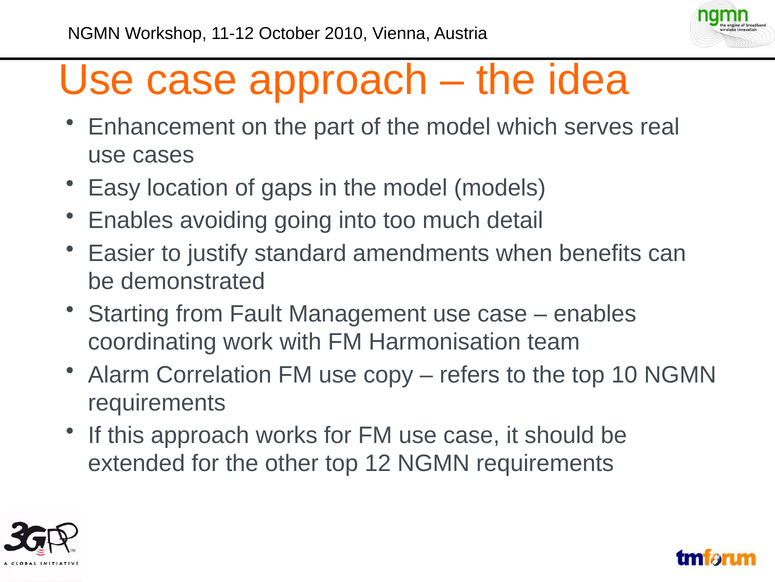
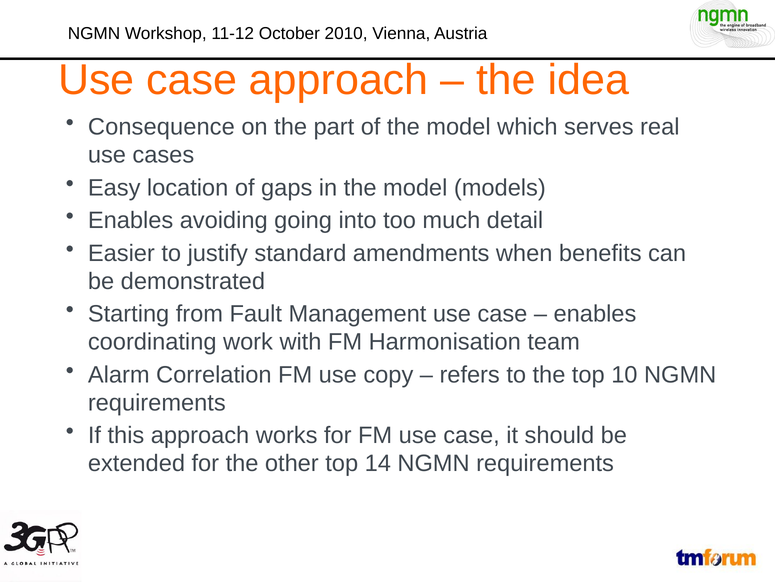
Enhancement: Enhancement -> Consequence
12: 12 -> 14
